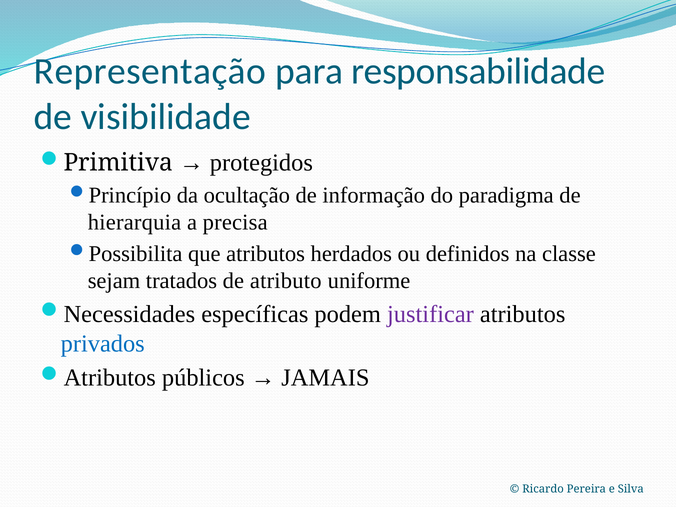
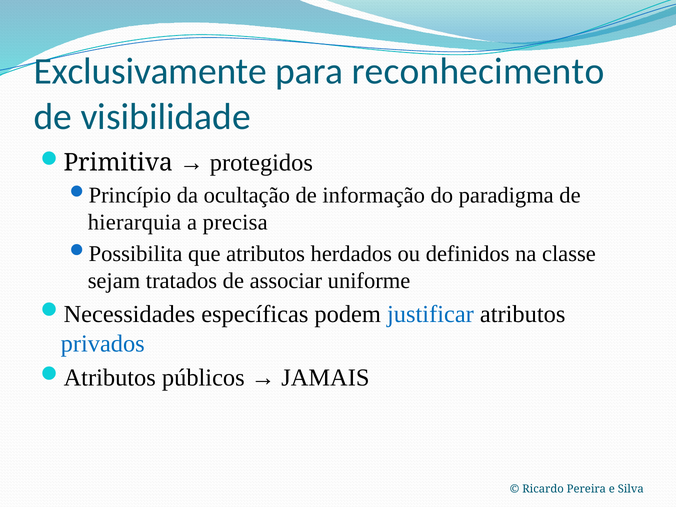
Representação: Representação -> Exclusivamente
responsabilidade: responsabilidade -> reconhecimento
atributo: atributo -> associar
justificar colour: purple -> blue
